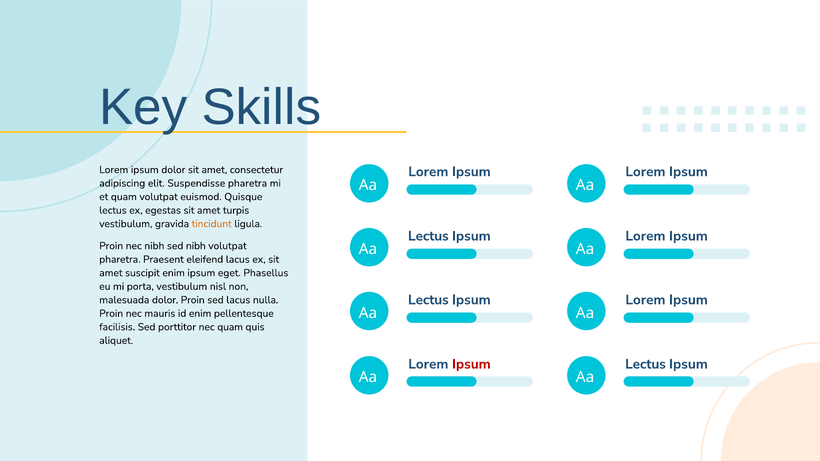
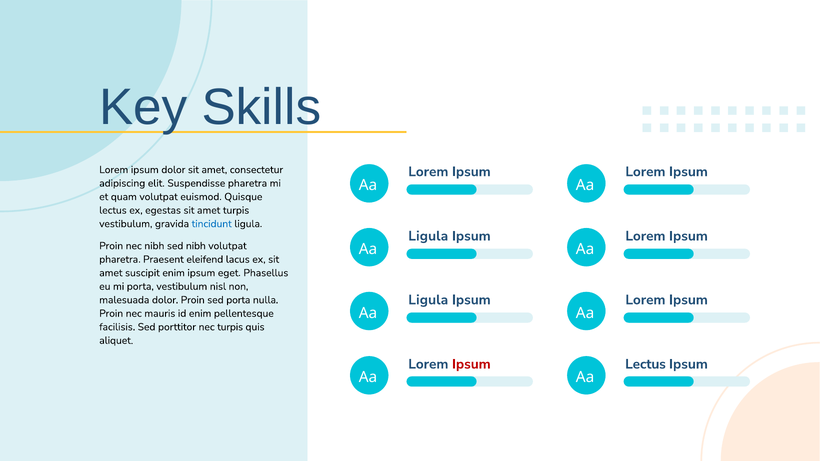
tincidunt colour: orange -> blue
Lectus at (428, 236): Lectus -> Ligula
Lectus at (428, 300): Lectus -> Ligula
sed lacus: lacus -> porta
nec quam: quam -> turpis
